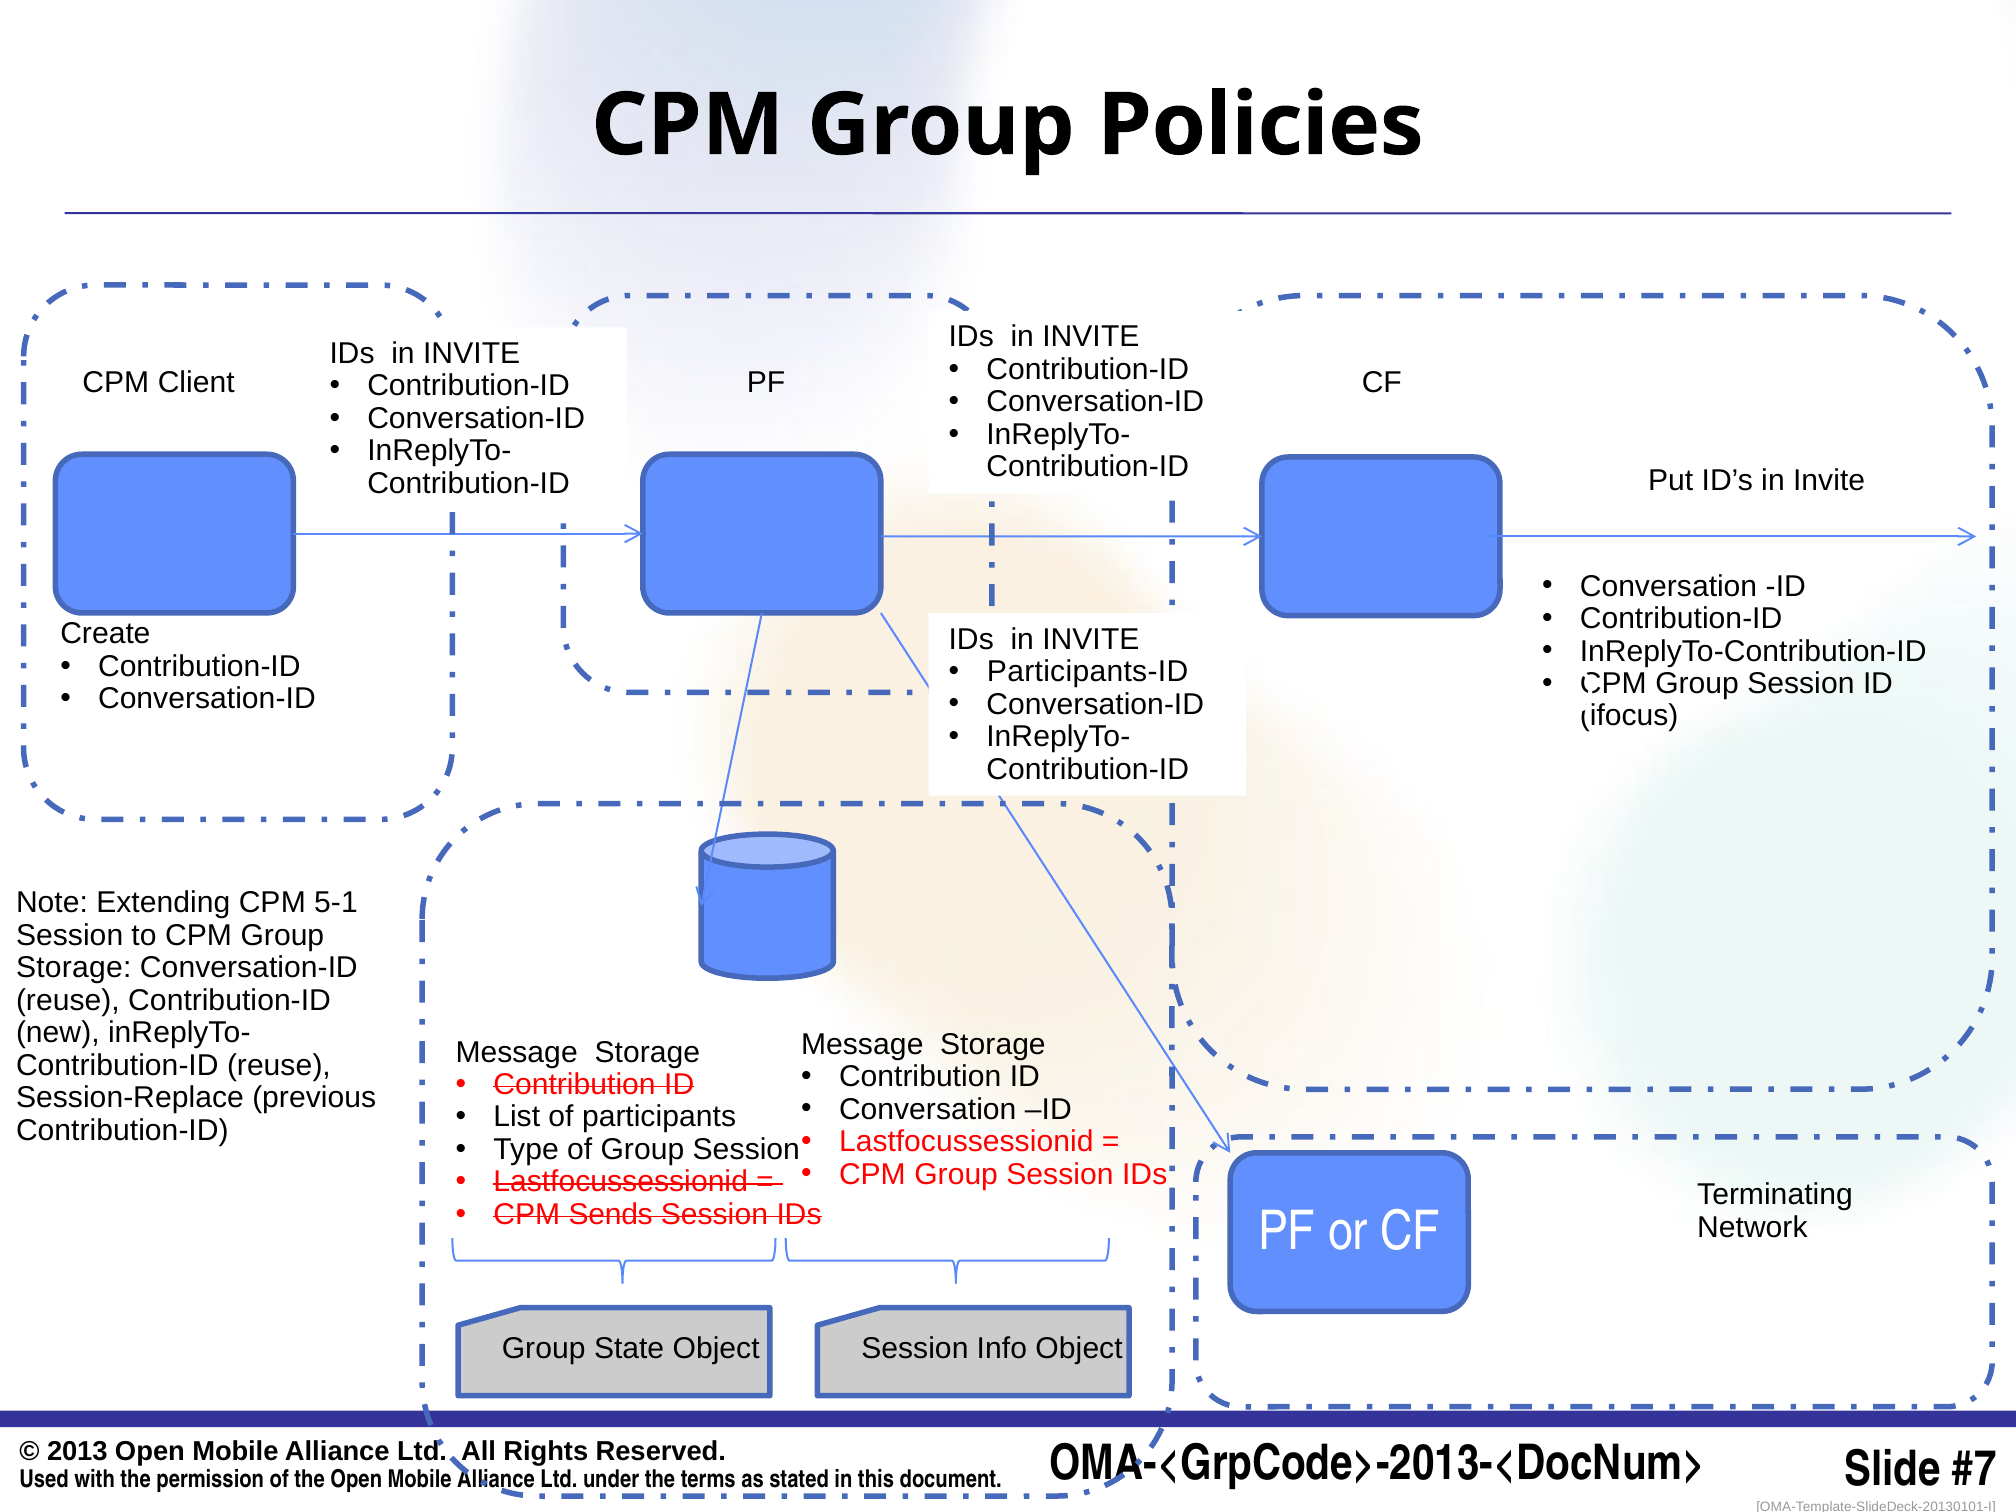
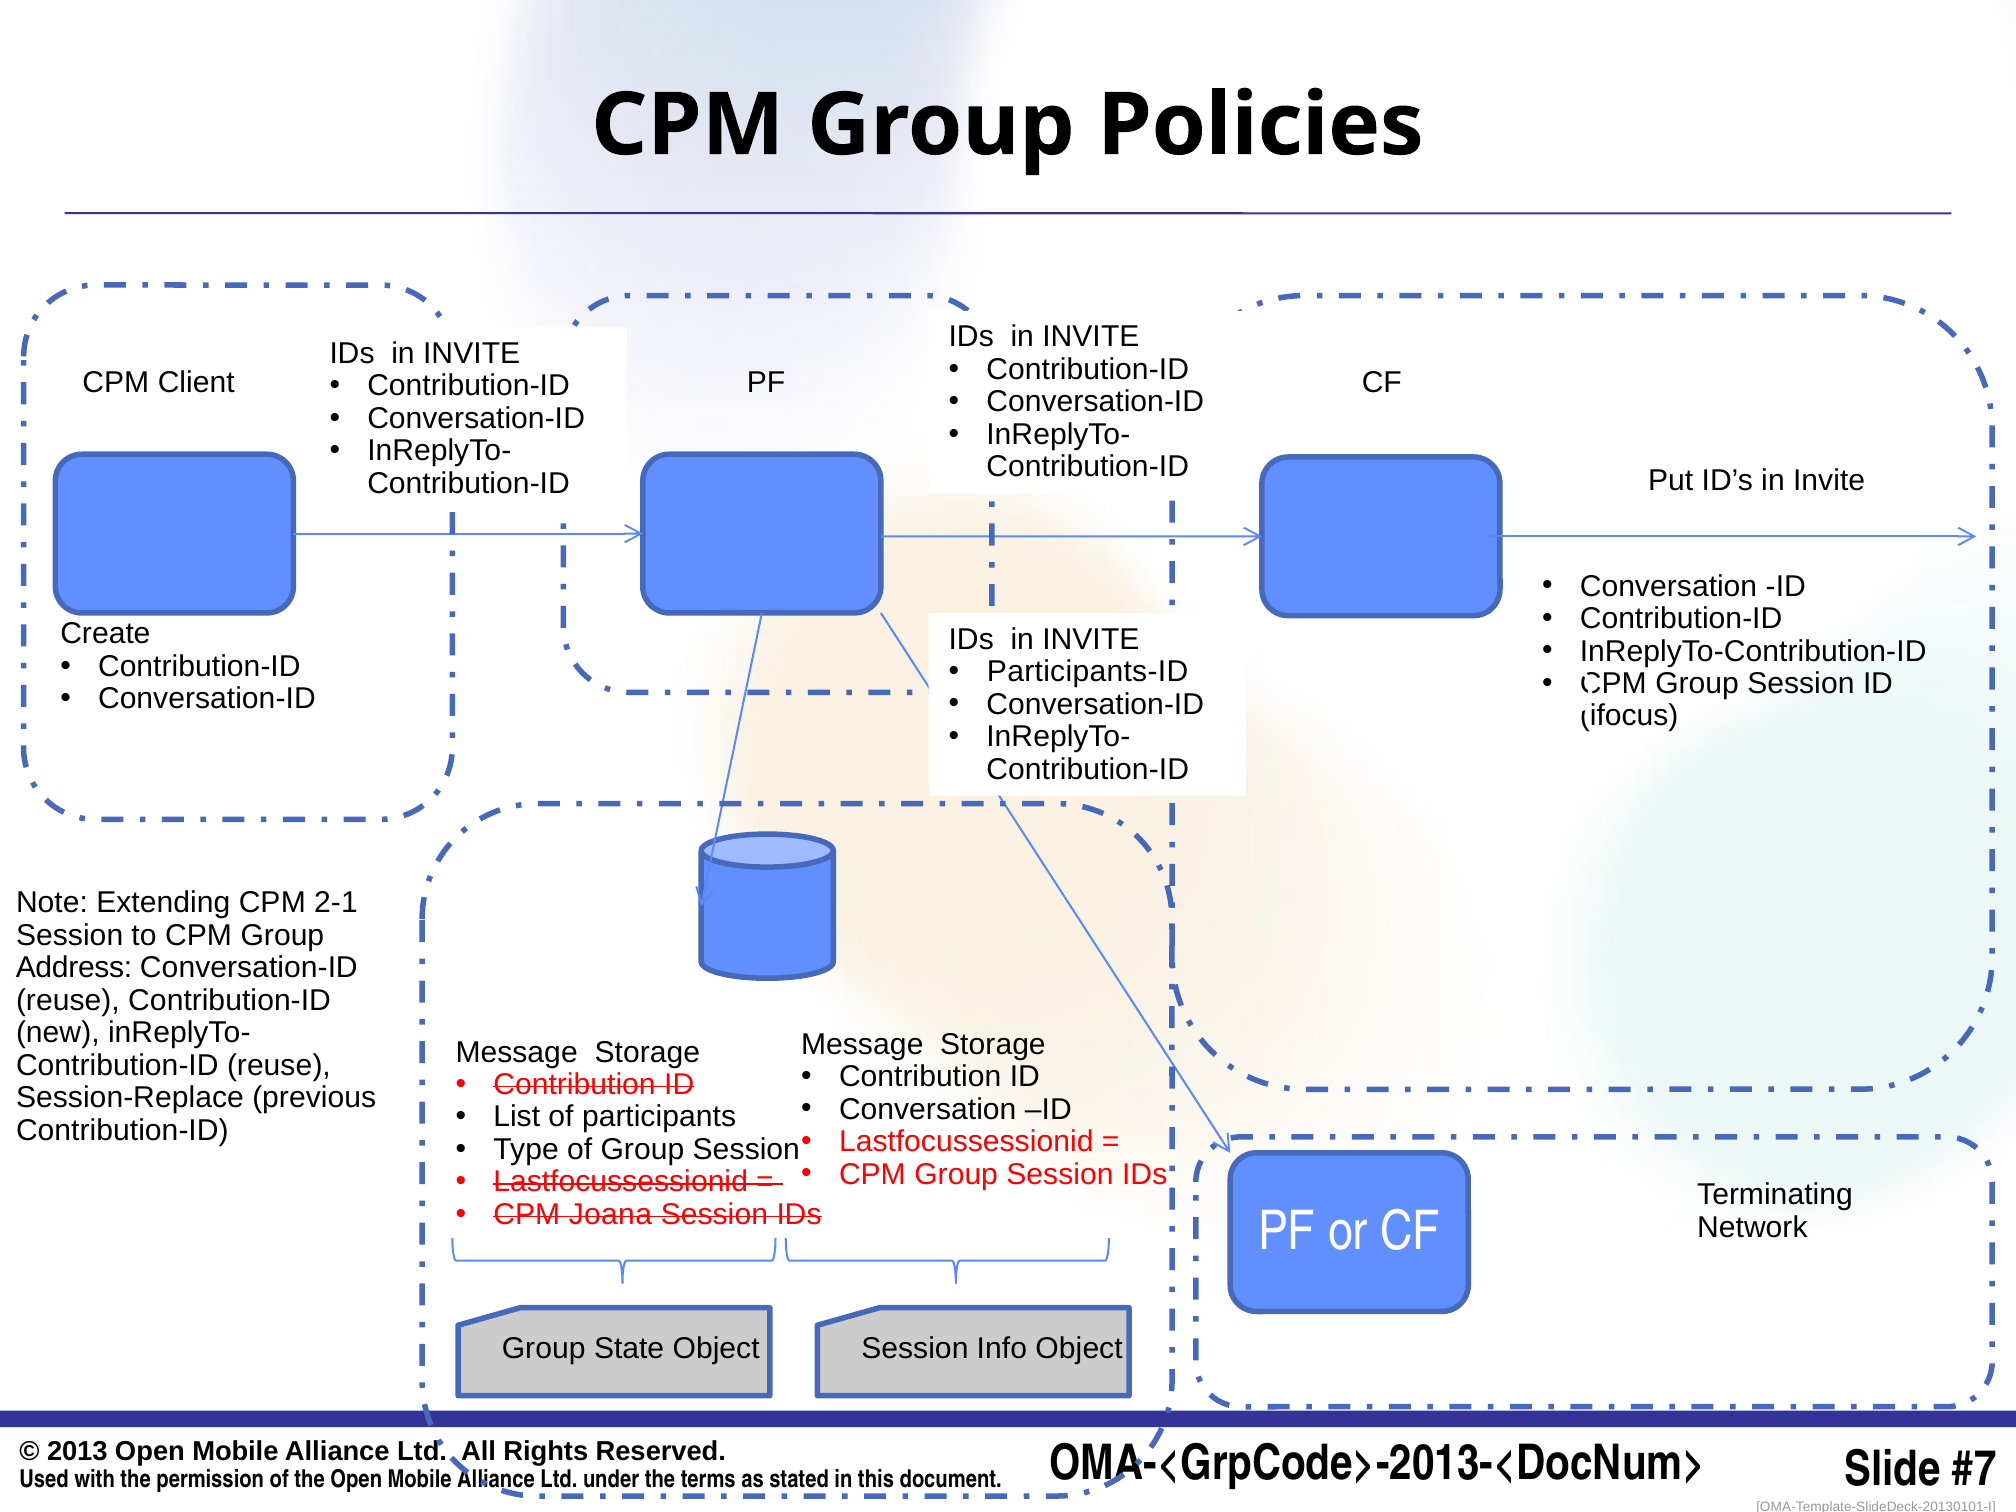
5-1: 5-1 -> 2-1
Storage at (74, 968): Storage -> Address
Sends: Sends -> Joana
